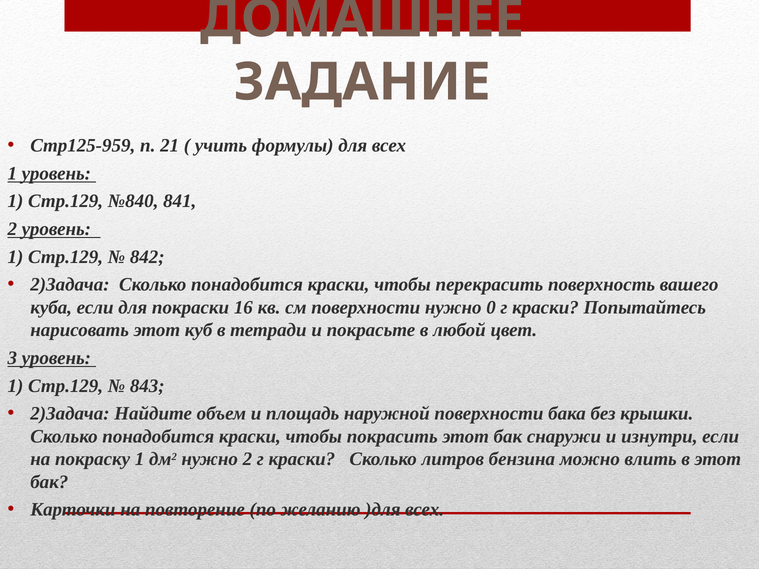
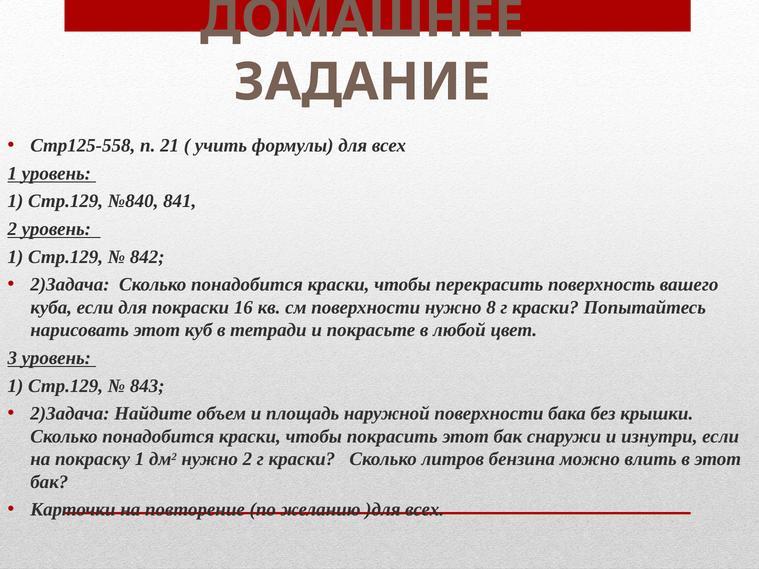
Стр125-959: Стр125-959 -> Стр125-558
0: 0 -> 8
